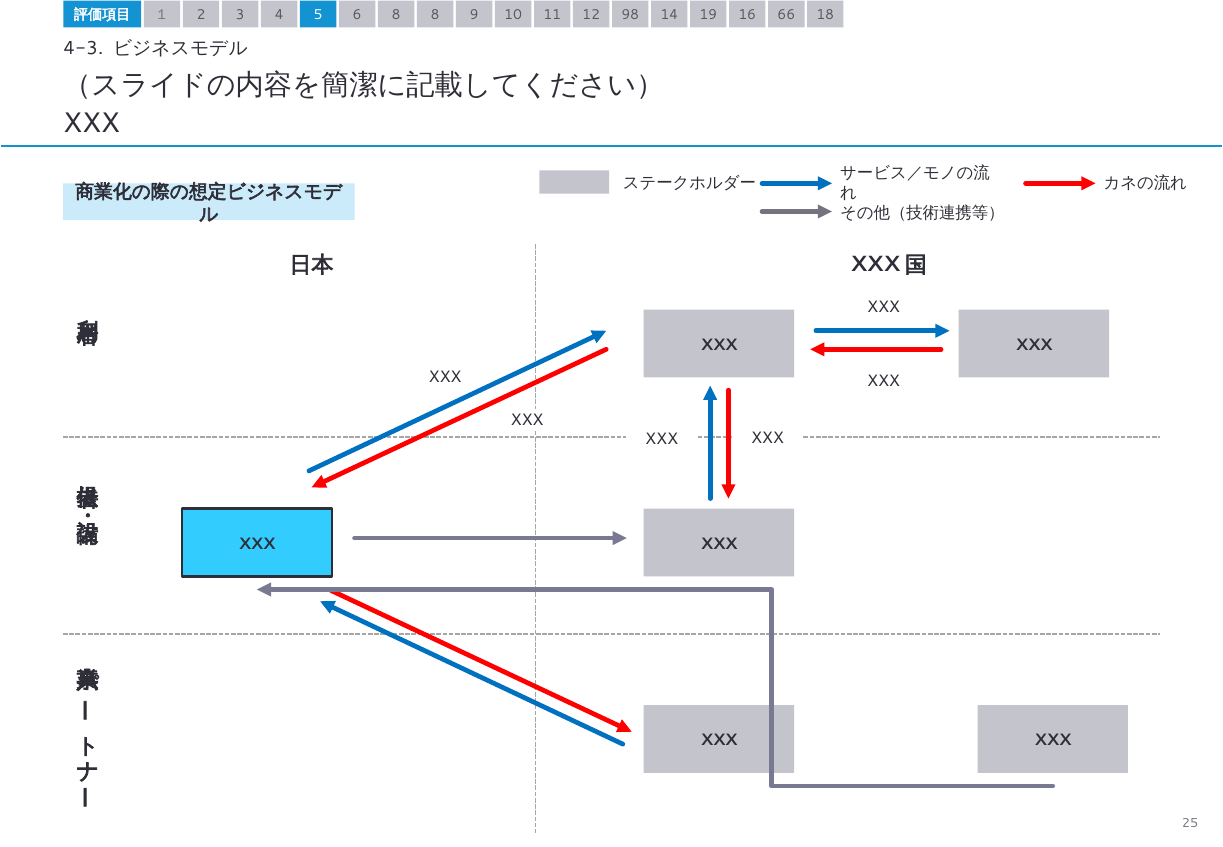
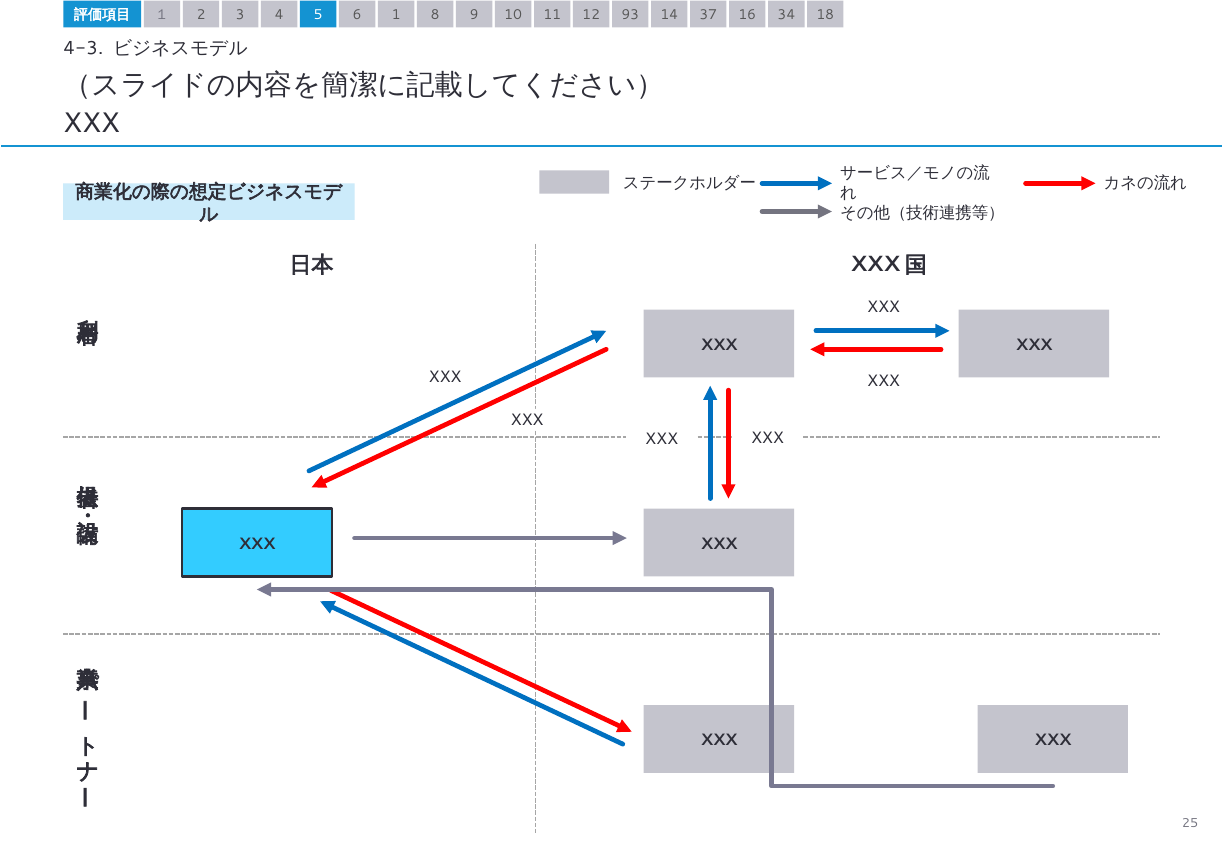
6 8: 8 -> 1
98: 98 -> 93
19: 19 -> 37
66: 66 -> 34
